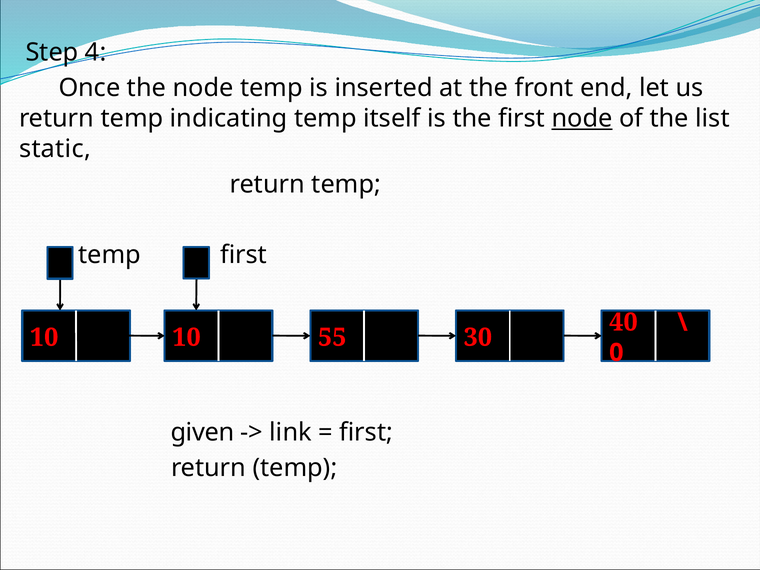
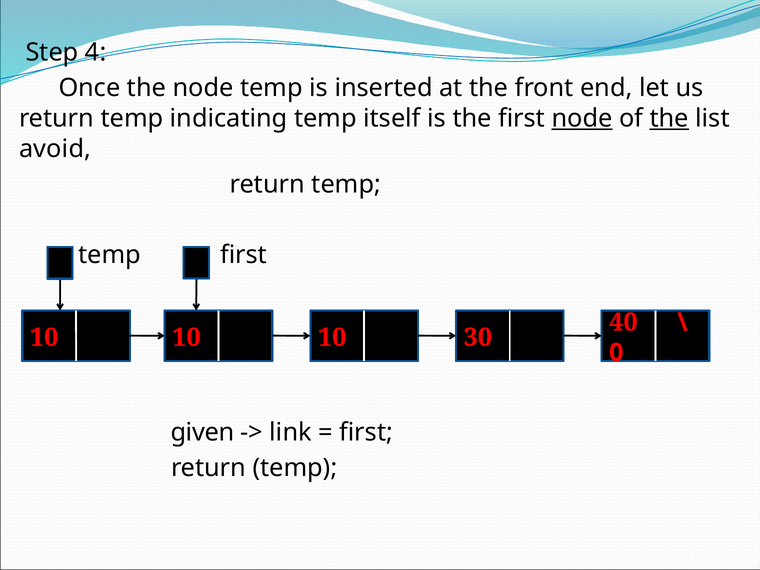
the at (669, 118) underline: none -> present
static: static -> avoid
10 55: 55 -> 10
